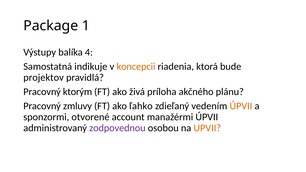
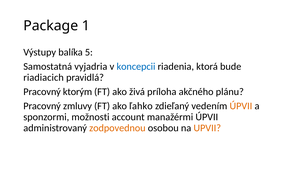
4: 4 -> 5
indikuje: indikuje -> vyjadria
koncepcii colour: orange -> blue
projektov: projektov -> riadiacich
otvorené: otvorené -> možnosti
zodpovednou colour: purple -> orange
